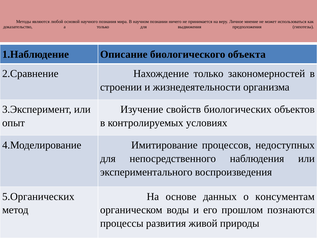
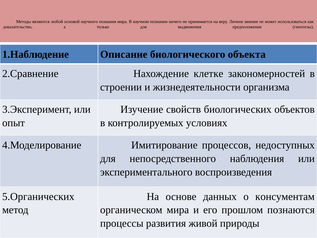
Нахождение только: только -> клетке
органическом воды: воды -> мира
